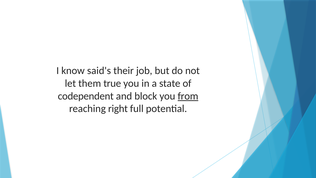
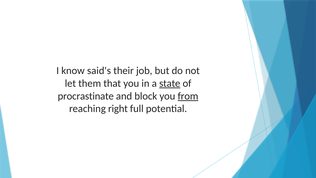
true: true -> that
state underline: none -> present
codependent: codependent -> procrastinate
